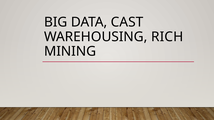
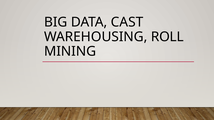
RICH: RICH -> ROLL
